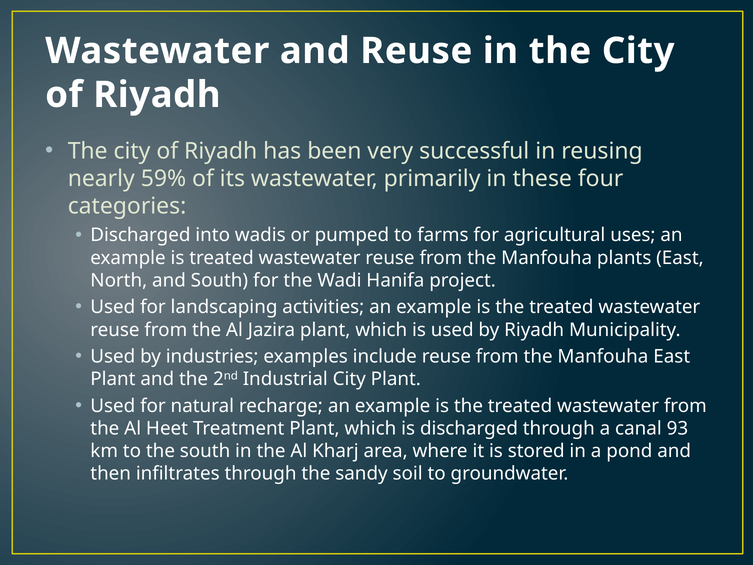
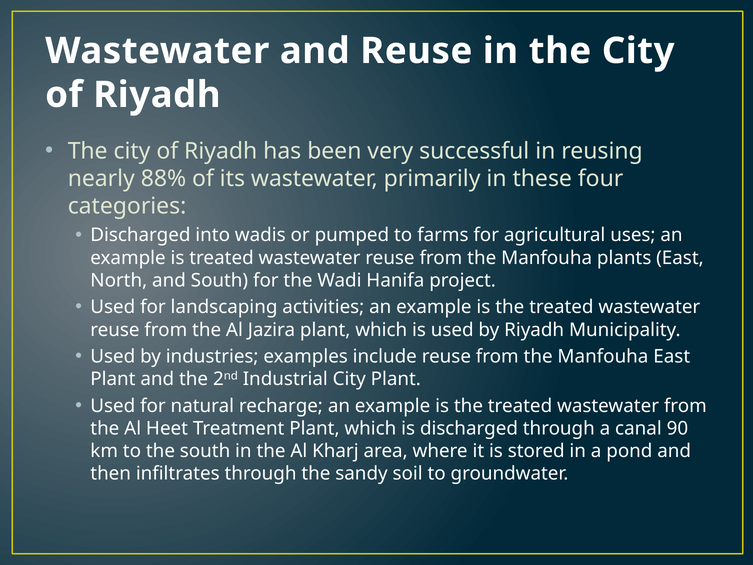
59%: 59% -> 88%
93: 93 -> 90
